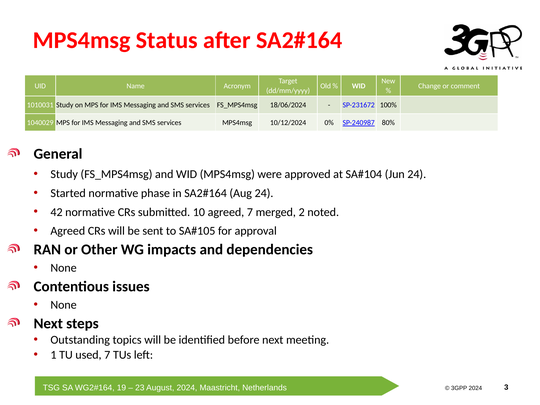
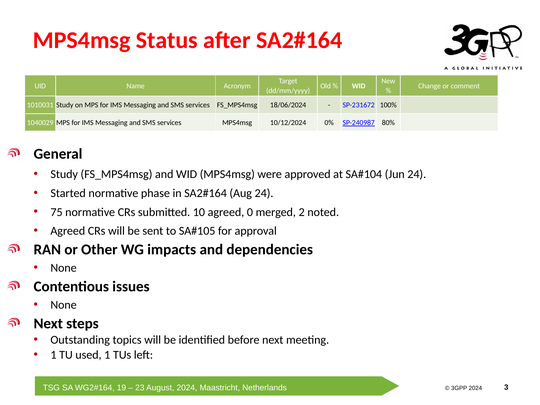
42: 42 -> 75
agreed 7: 7 -> 0
used 7: 7 -> 1
